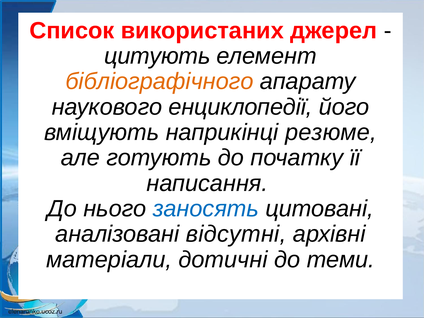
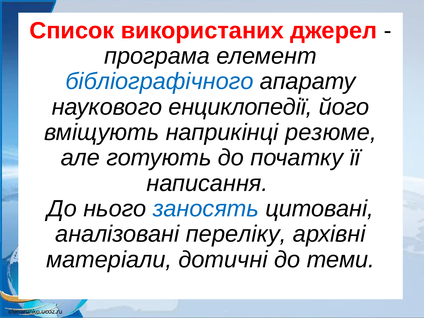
цитують: цитують -> програма
бібліографічного colour: orange -> blue
відсутні: відсутні -> переліку
